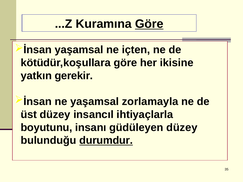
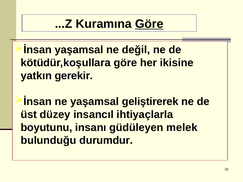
içten: içten -> değil
zorlamayla: zorlamayla -> geliştirerek
güdüleyen düzey: düzey -> melek
durumdur underline: present -> none
